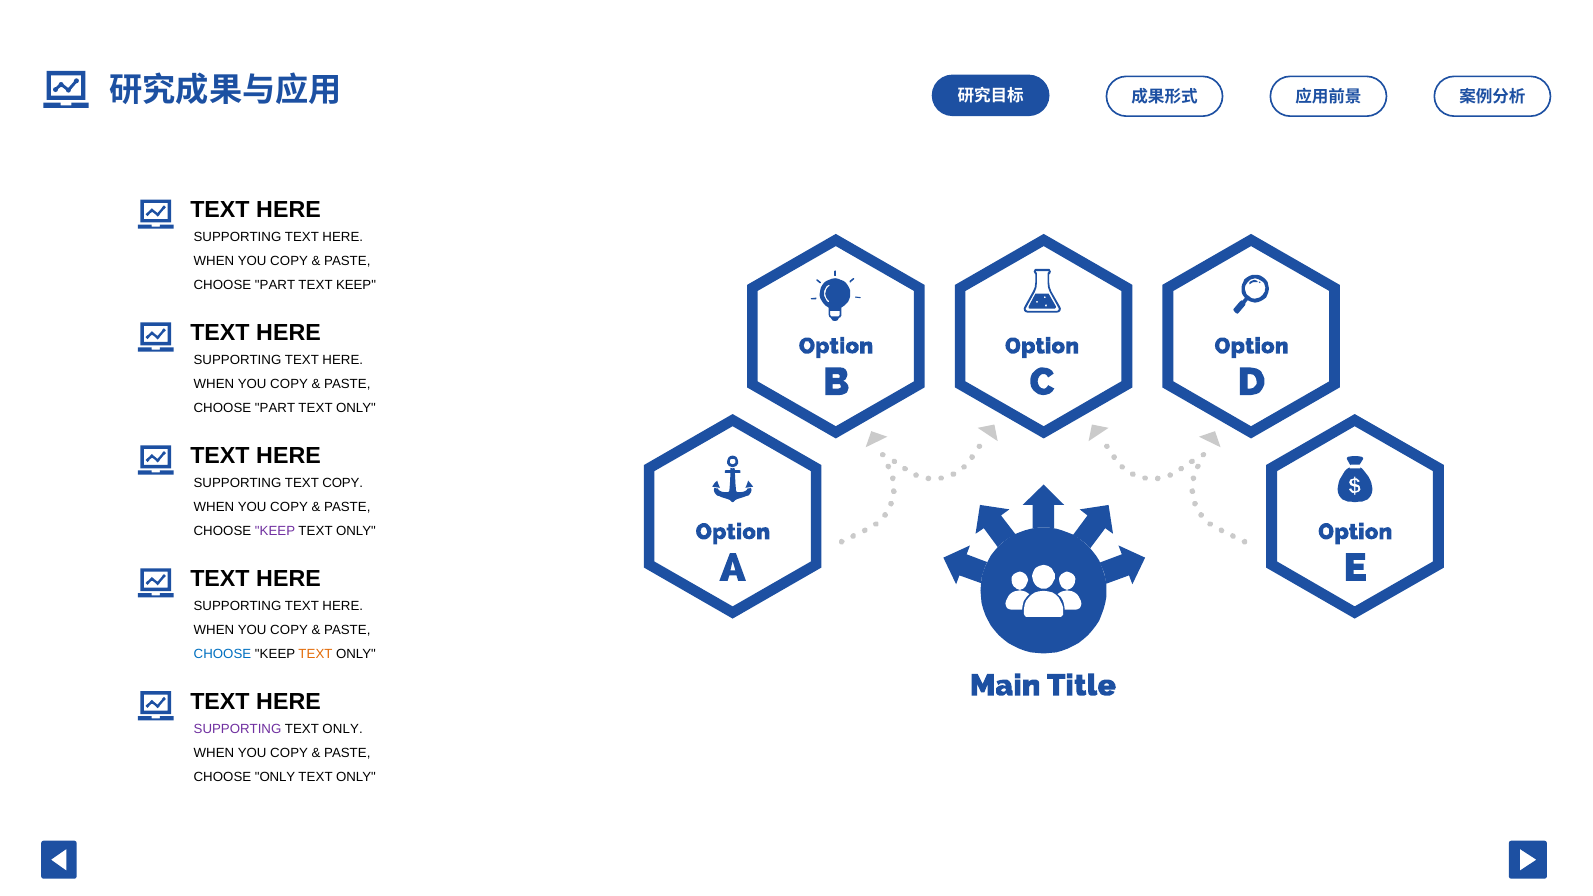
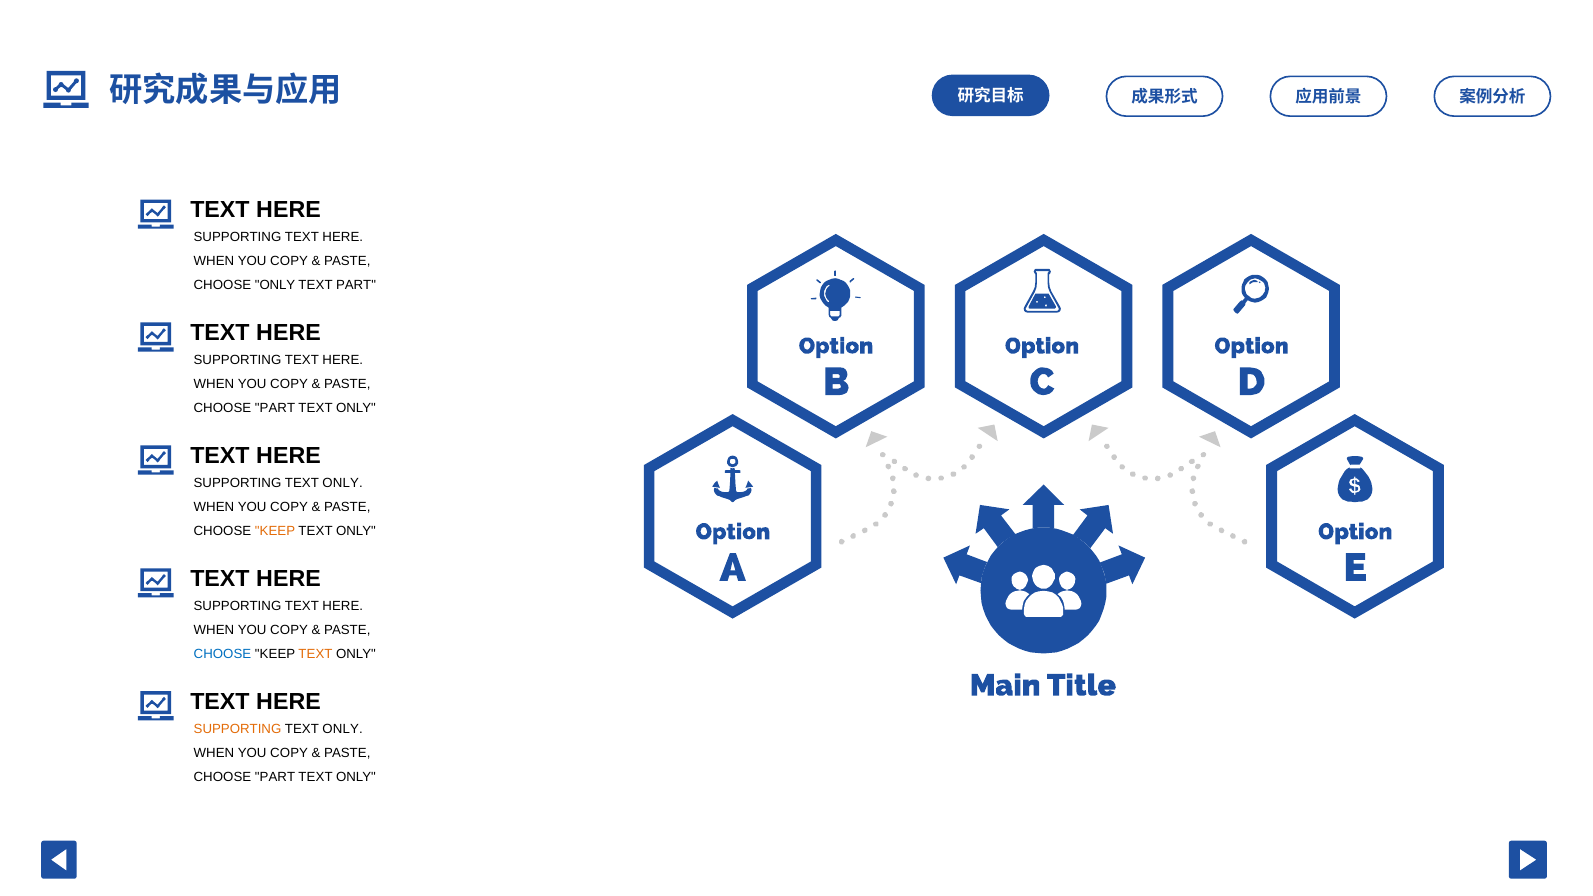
PART at (275, 285): PART -> ONLY
TEXT KEEP: KEEP -> PART
COPY at (343, 483): COPY -> ONLY
KEEP at (275, 531) colour: purple -> orange
SUPPORTING at (238, 729) colour: purple -> orange
ONLY at (275, 777): ONLY -> PART
